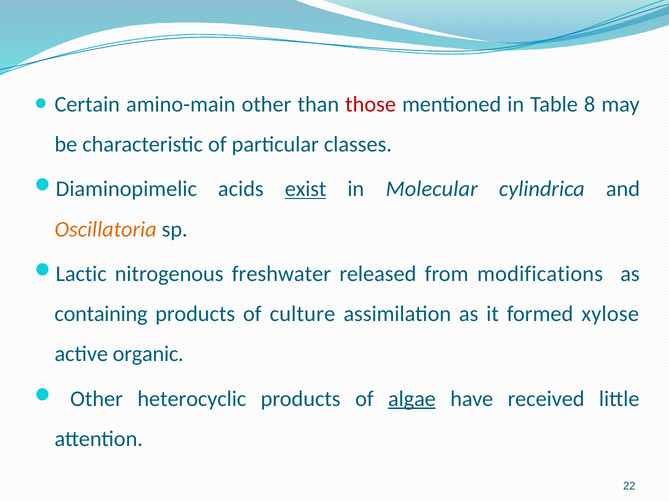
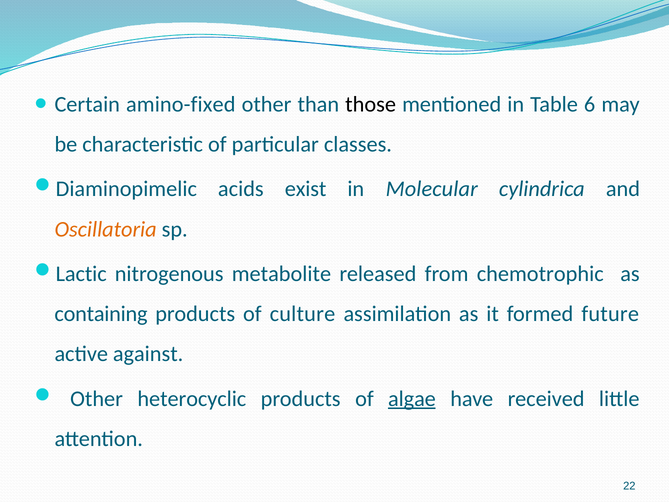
amino-main: amino-main -> amino-fixed
those colour: red -> black
8: 8 -> 6
exist underline: present -> none
freshwater: freshwater -> metabolite
modifications: modifications -> chemotrophic
xylose: xylose -> future
organic: organic -> against
